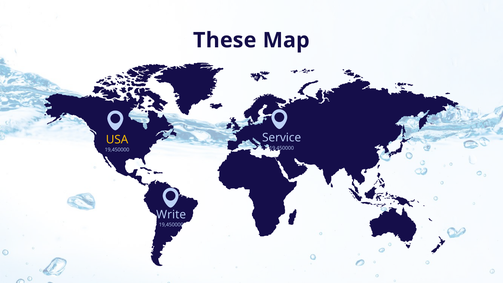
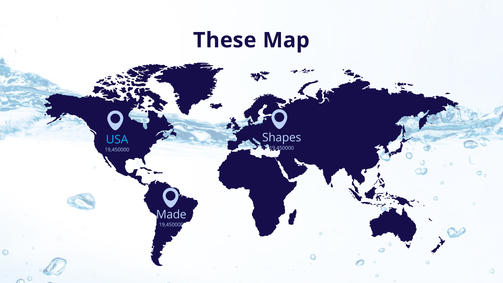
Service: Service -> Shapes
USA colour: yellow -> light blue
Write: Write -> Made
